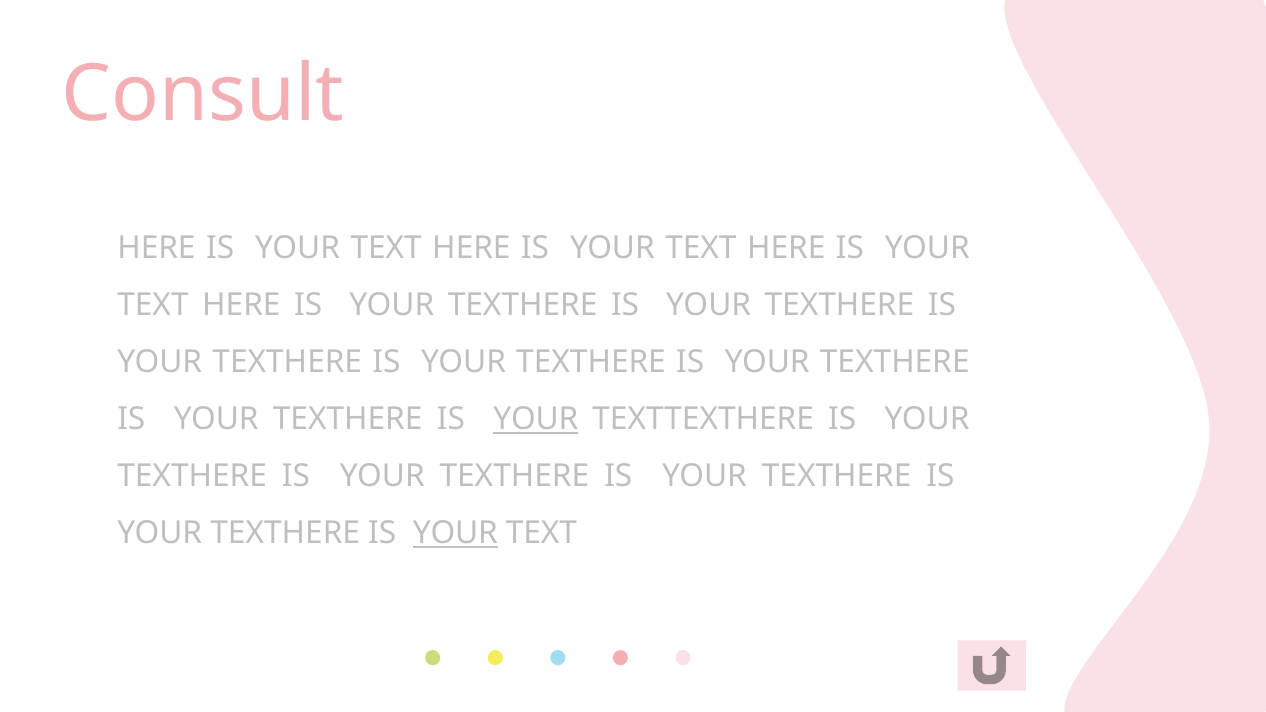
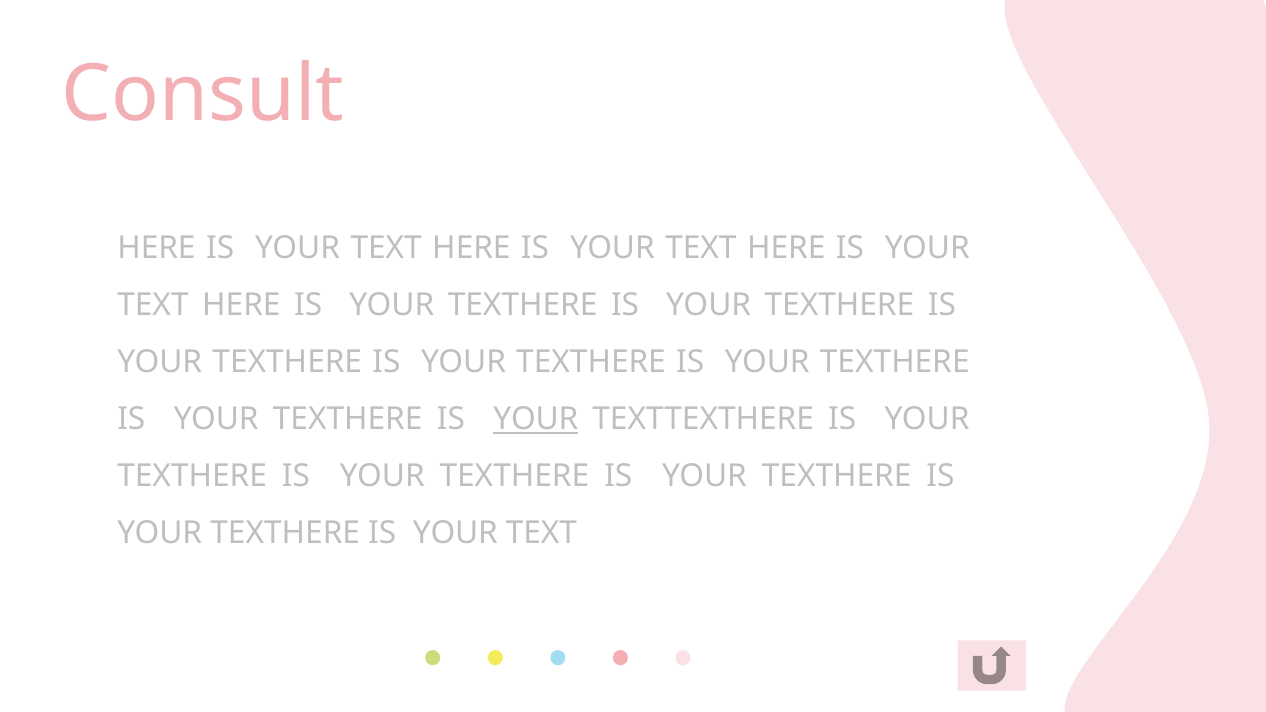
YOUR at (455, 533) underline: present -> none
